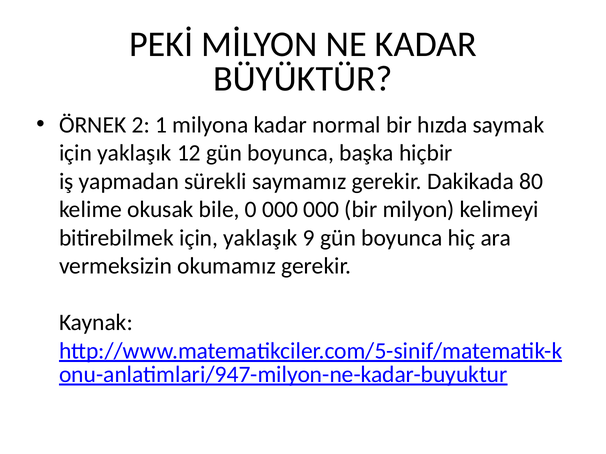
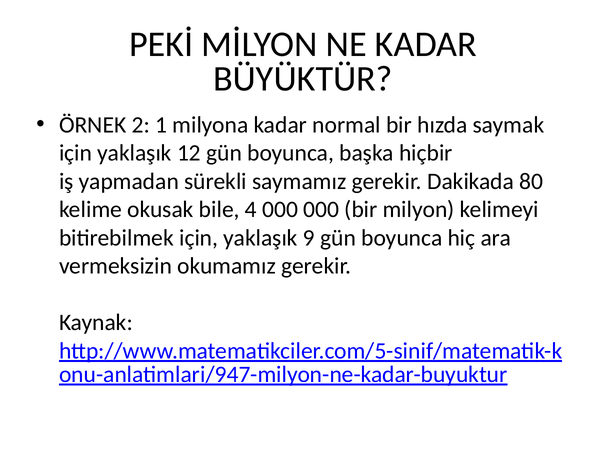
0: 0 -> 4
